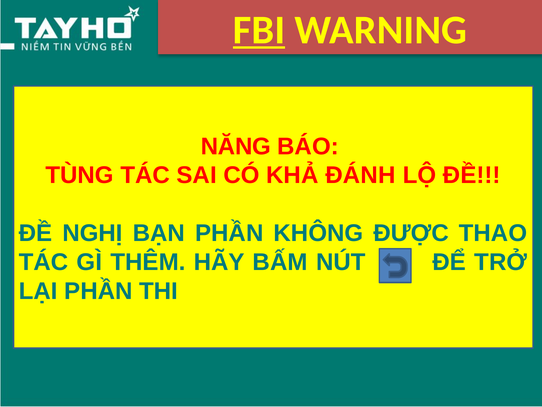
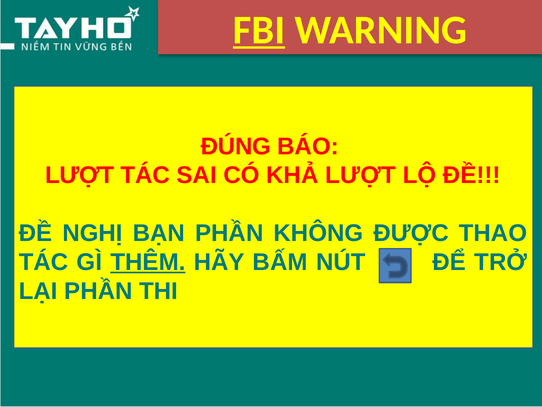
NĂNG: NĂNG -> ĐÚNG
TÙNG at (80, 175): TÙNG -> LƯỢT
KHẢ ĐÁNH: ĐÁNH -> LƯỢT
THÊM underline: none -> present
